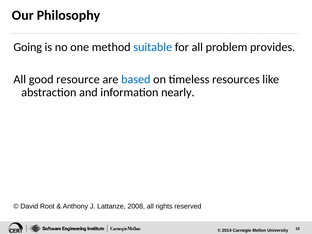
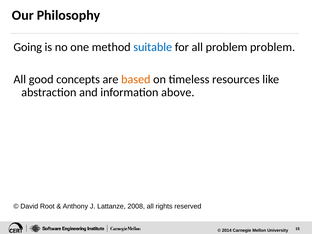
problem provides: provides -> problem
resource: resource -> concepts
based colour: blue -> orange
nearly: nearly -> above
